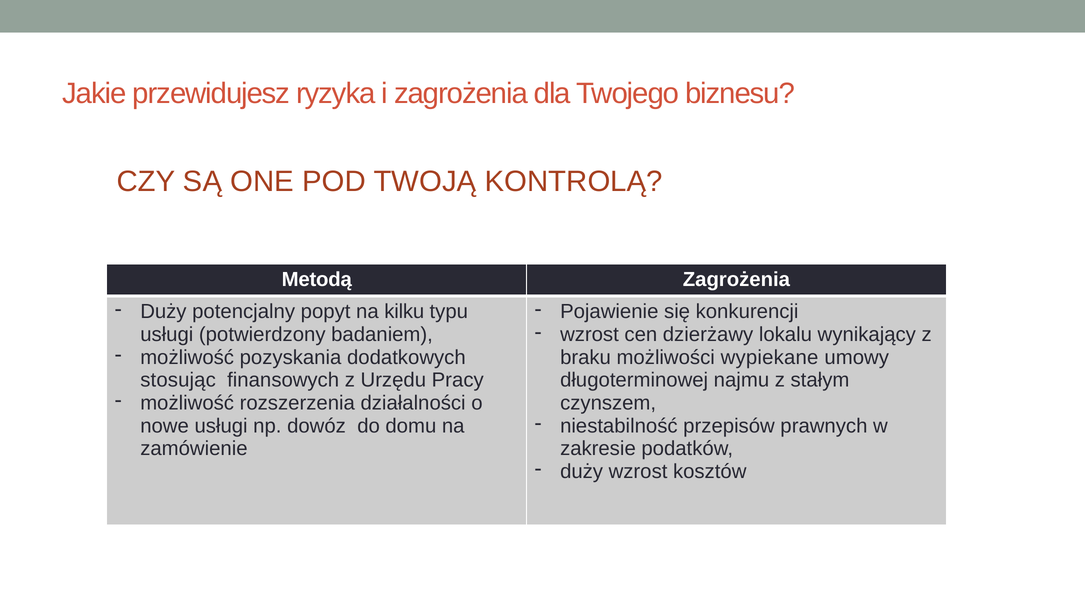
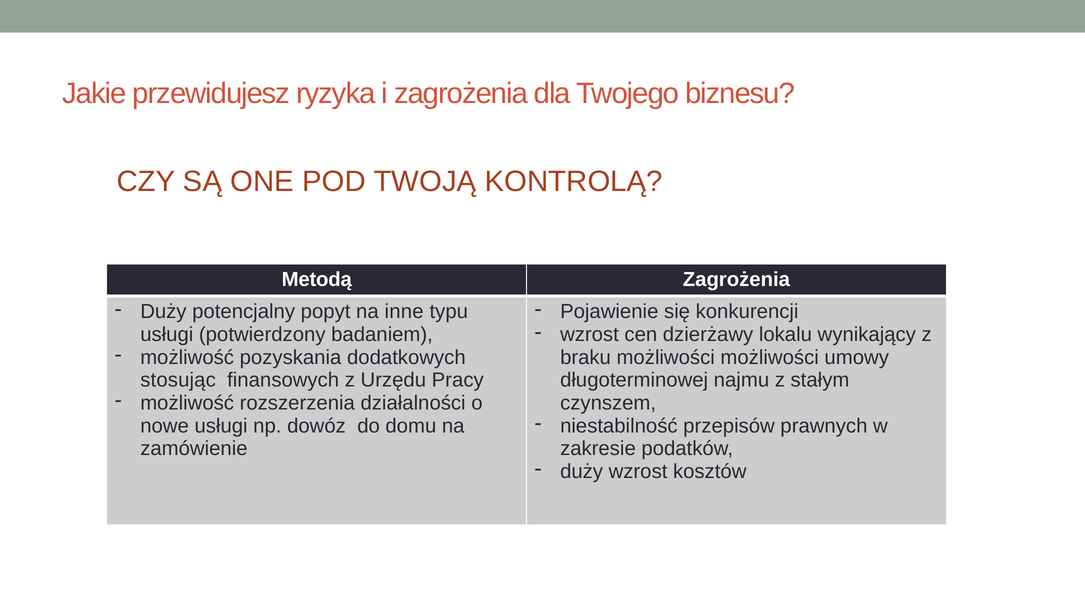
kilku: kilku -> inne
możliwości wypiekane: wypiekane -> możliwości
